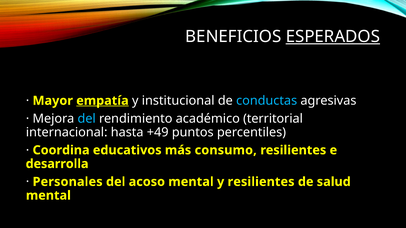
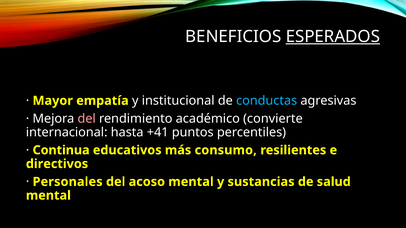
empatía underline: present -> none
del at (87, 119) colour: light blue -> pink
territorial: territorial -> convierte
+49: +49 -> +41
Coordina: Coordina -> Continua
desarrolla: desarrolla -> directivos
y resilientes: resilientes -> sustancias
